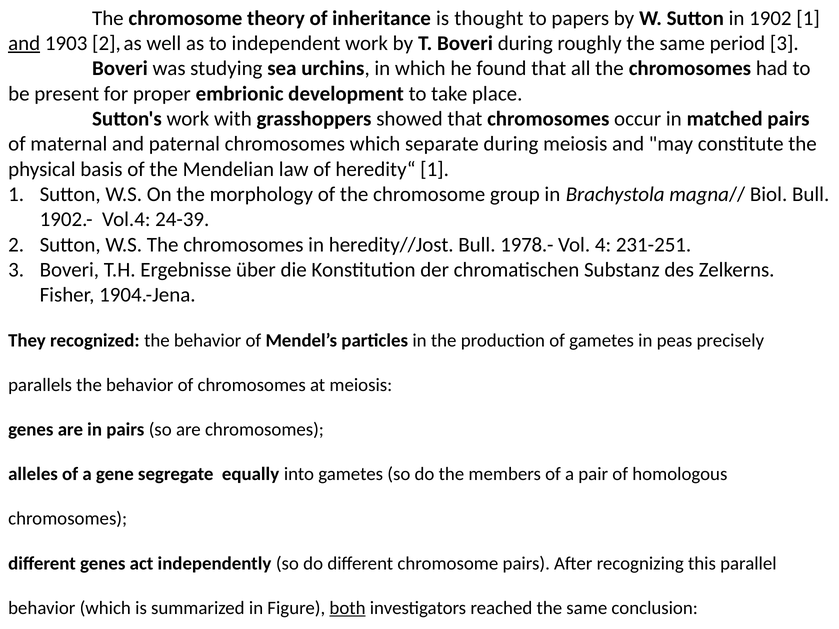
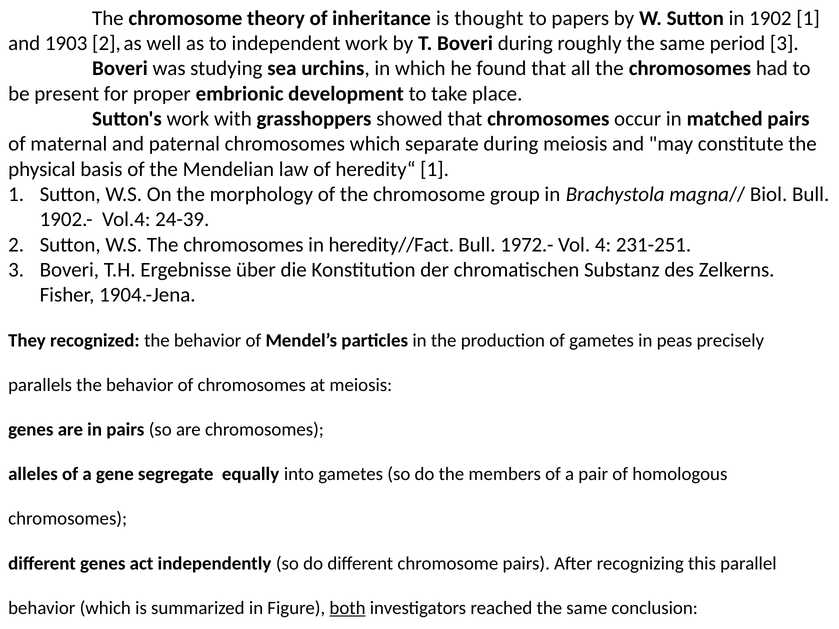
and at (24, 43) underline: present -> none
heredity//Jost: heredity//Jost -> heredity//Fact
1978.-: 1978.- -> 1972.-
